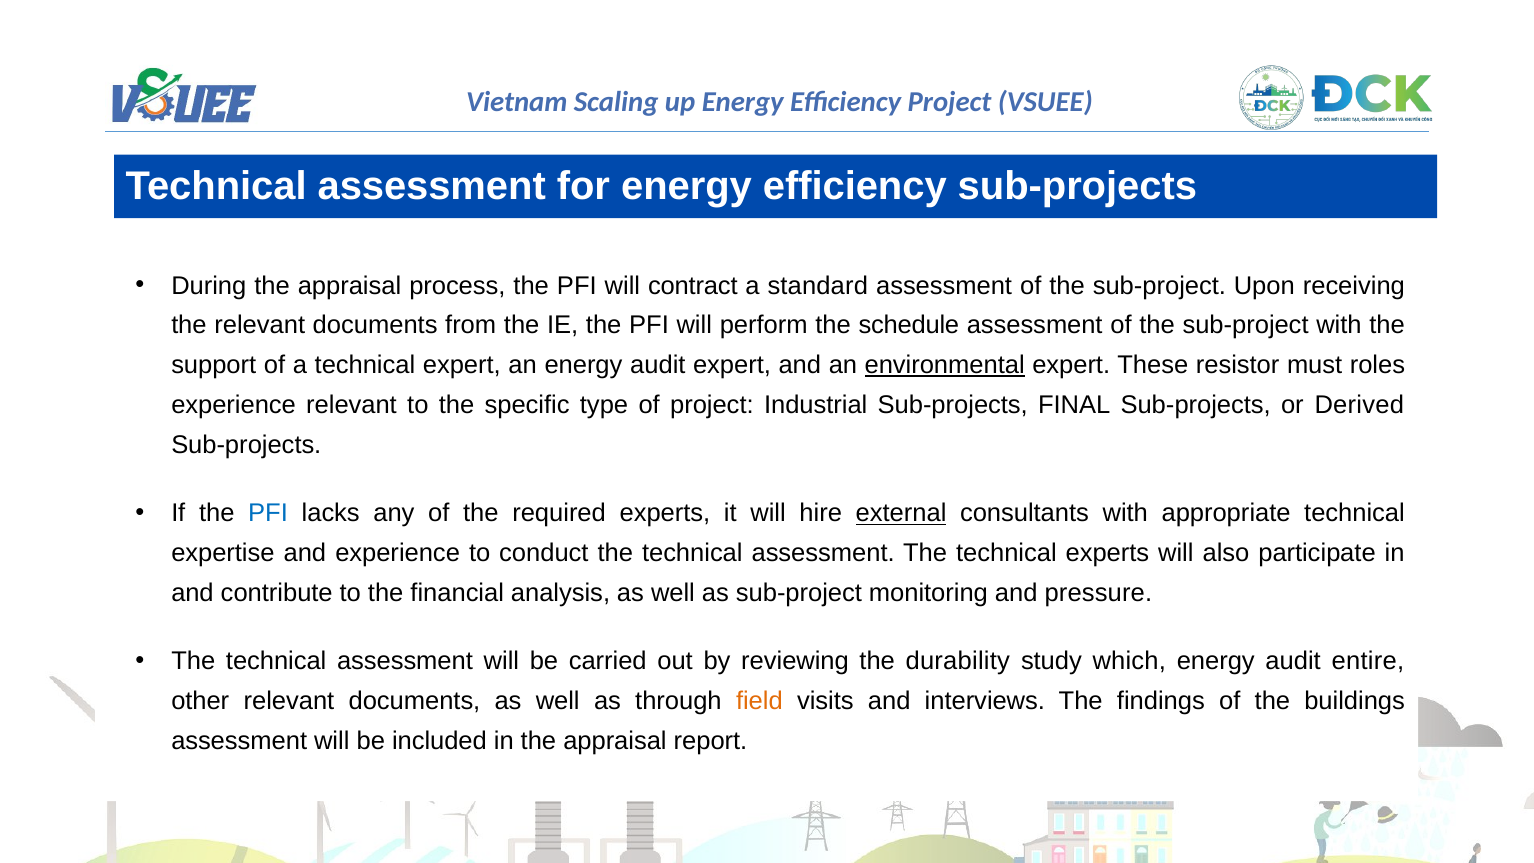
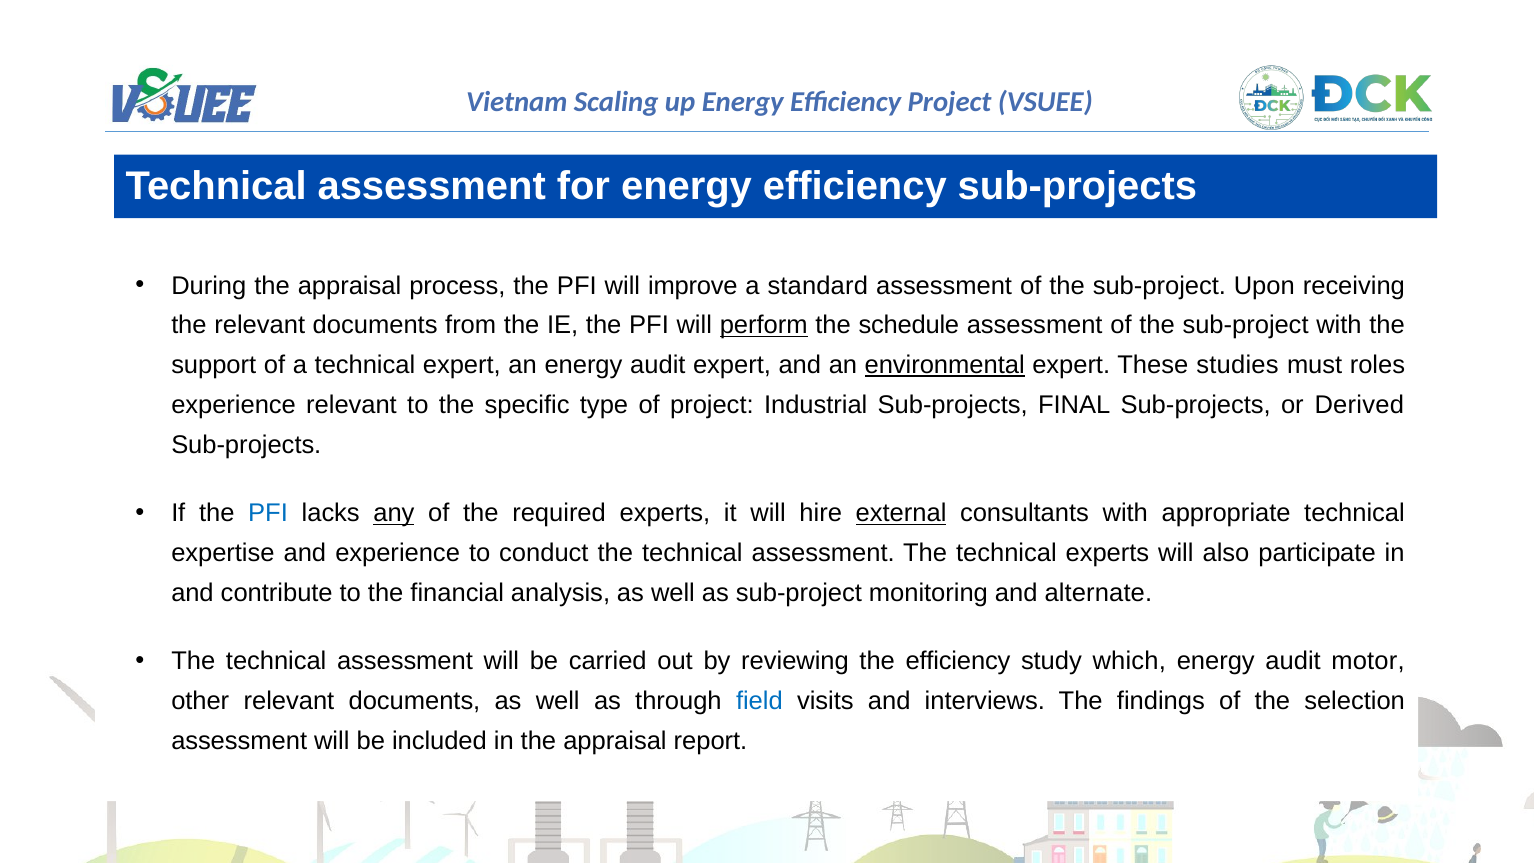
contract: contract -> improve
perform underline: none -> present
resistor: resistor -> studies
any underline: none -> present
pressure: pressure -> alternate
the durability: durability -> efficiency
entire: entire -> motor
field colour: orange -> blue
buildings: buildings -> selection
